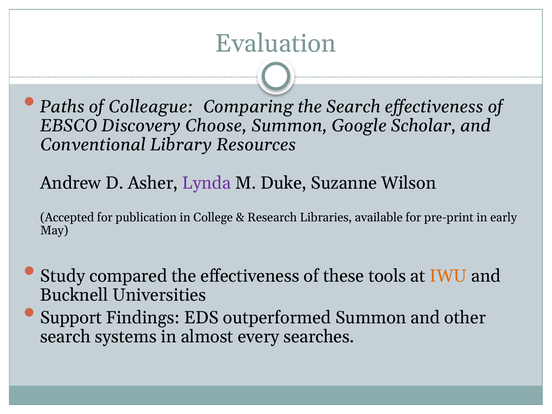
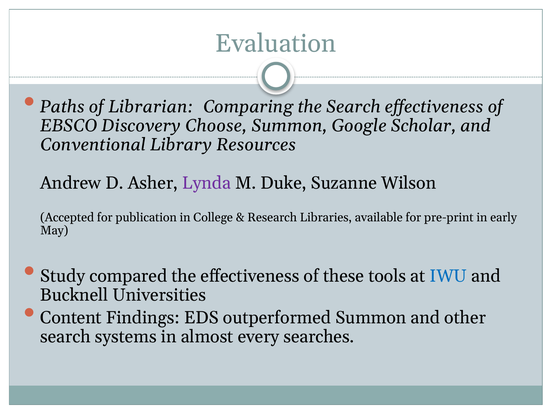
Colleague: Colleague -> Librarian
IWU colour: orange -> blue
Support: Support -> Content
